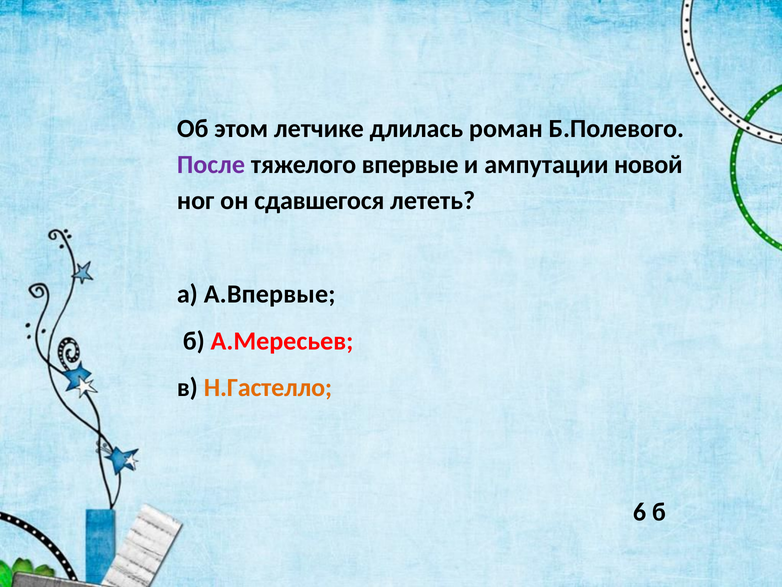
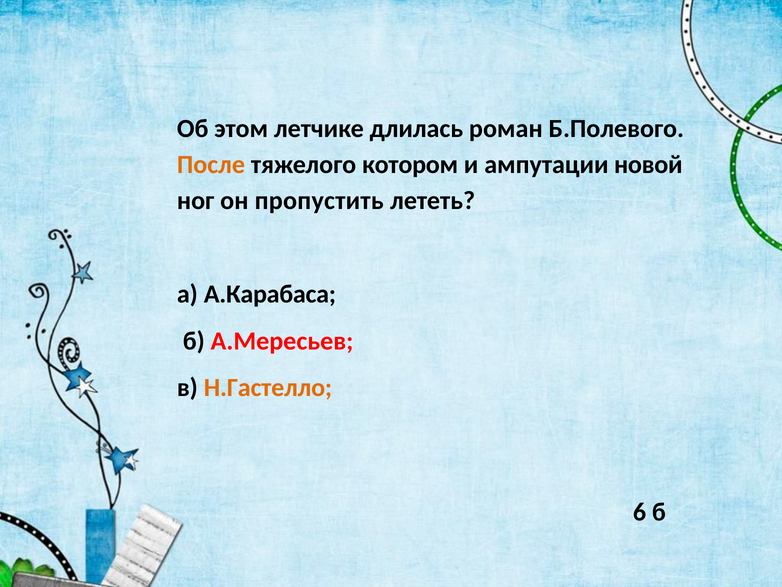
После colour: purple -> orange
впервые: впервые -> котором
сдавшегося: сдавшегося -> пропустить
А.Впервые: А.Впервые -> А.Карабаса
